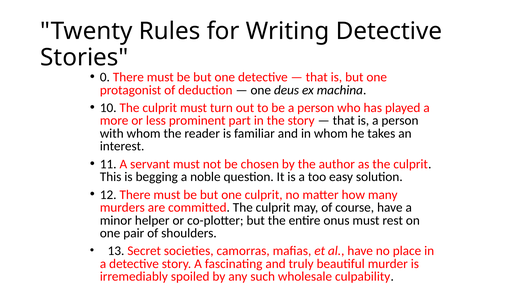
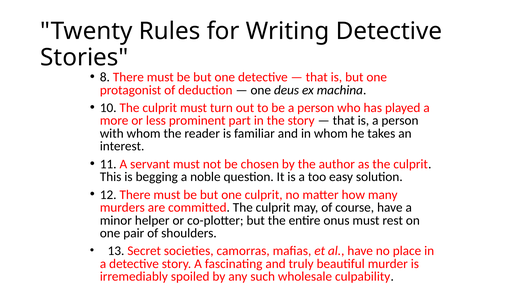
0: 0 -> 8
